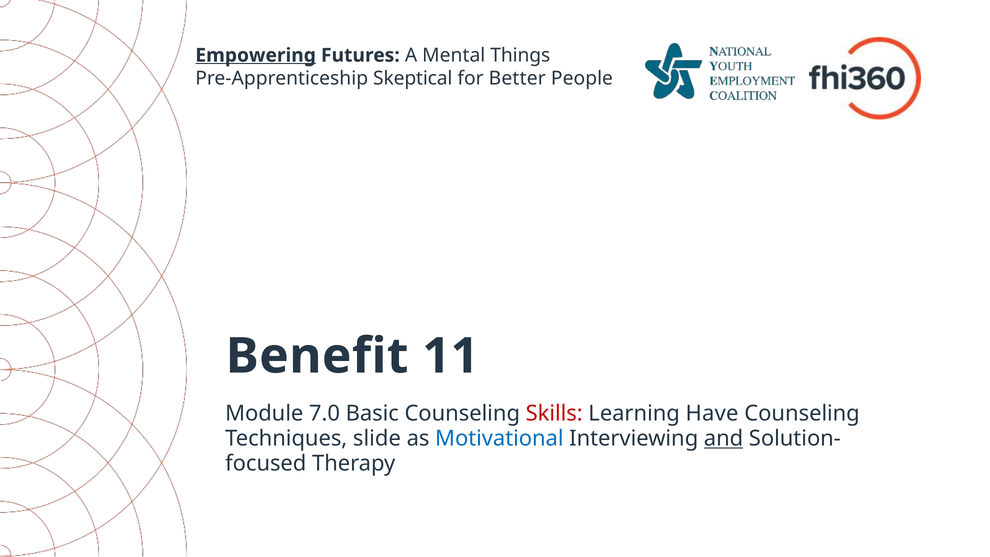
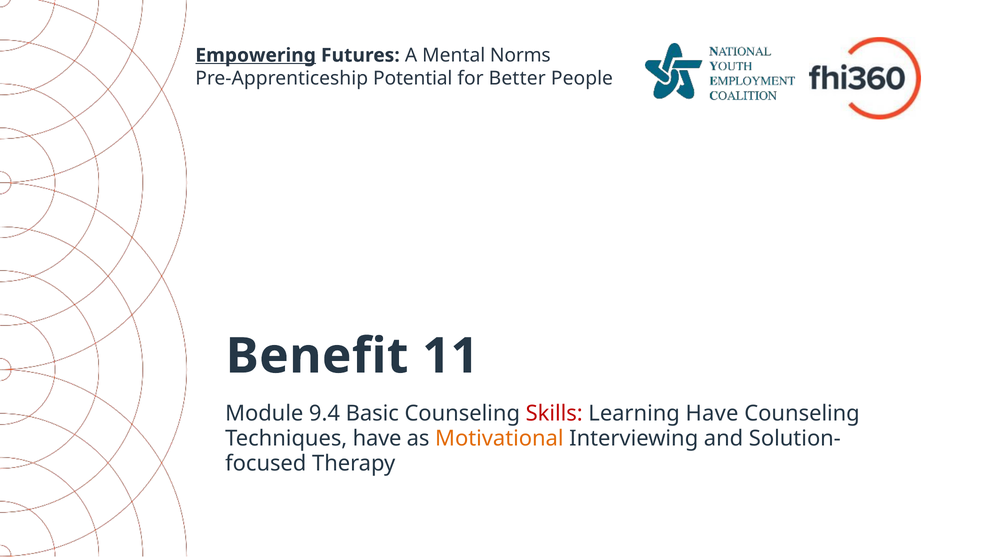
Things: Things -> Norms
Skeptical: Skeptical -> Potential
7.0: 7.0 -> 9.4
Techniques slide: slide -> have
Motivational colour: blue -> orange
and underline: present -> none
